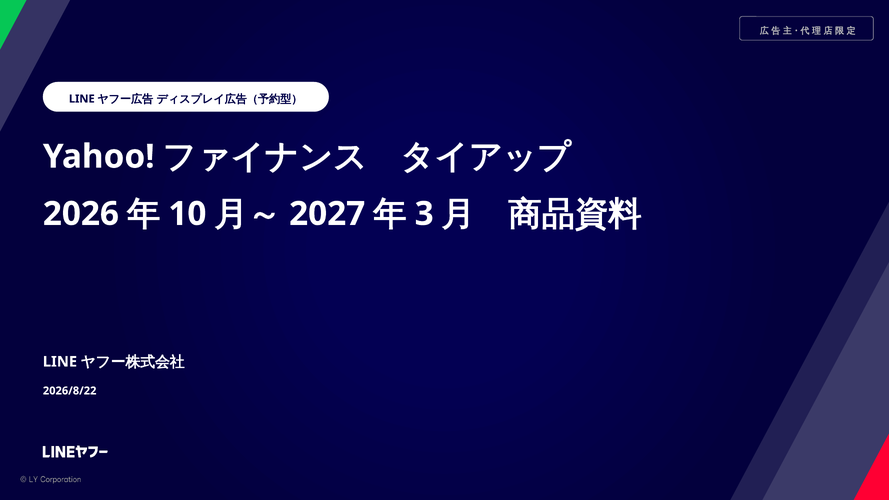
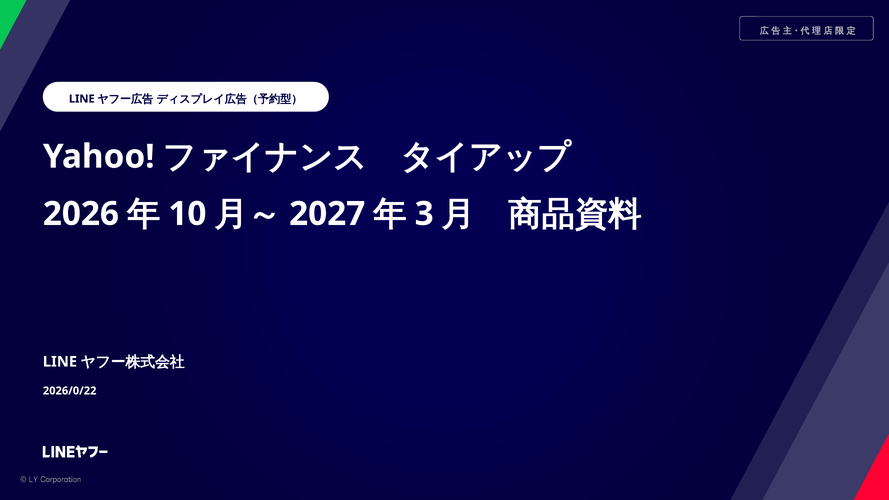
2026/8/22: 2026/8/22 -> 2026/0/22
